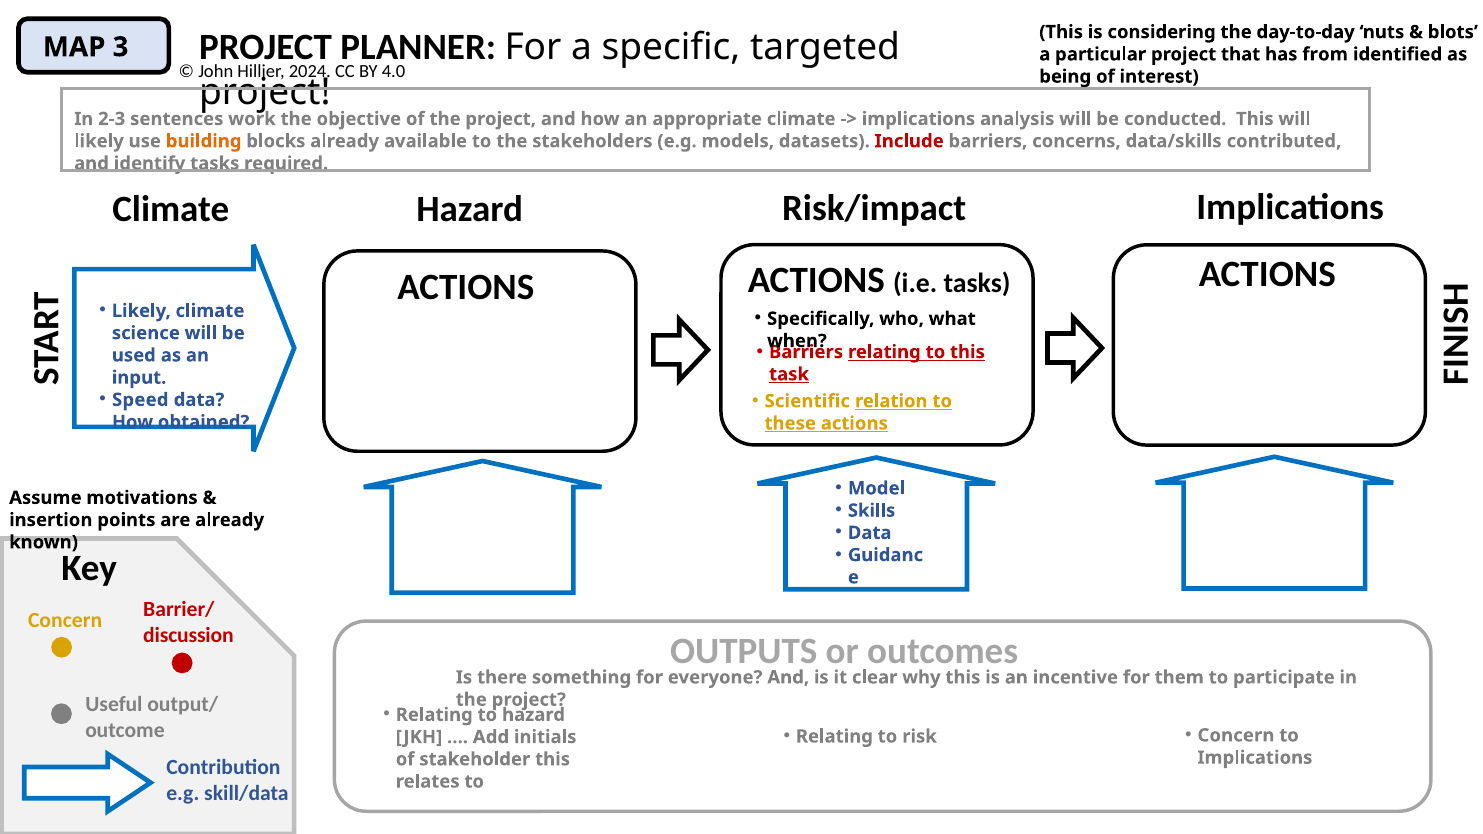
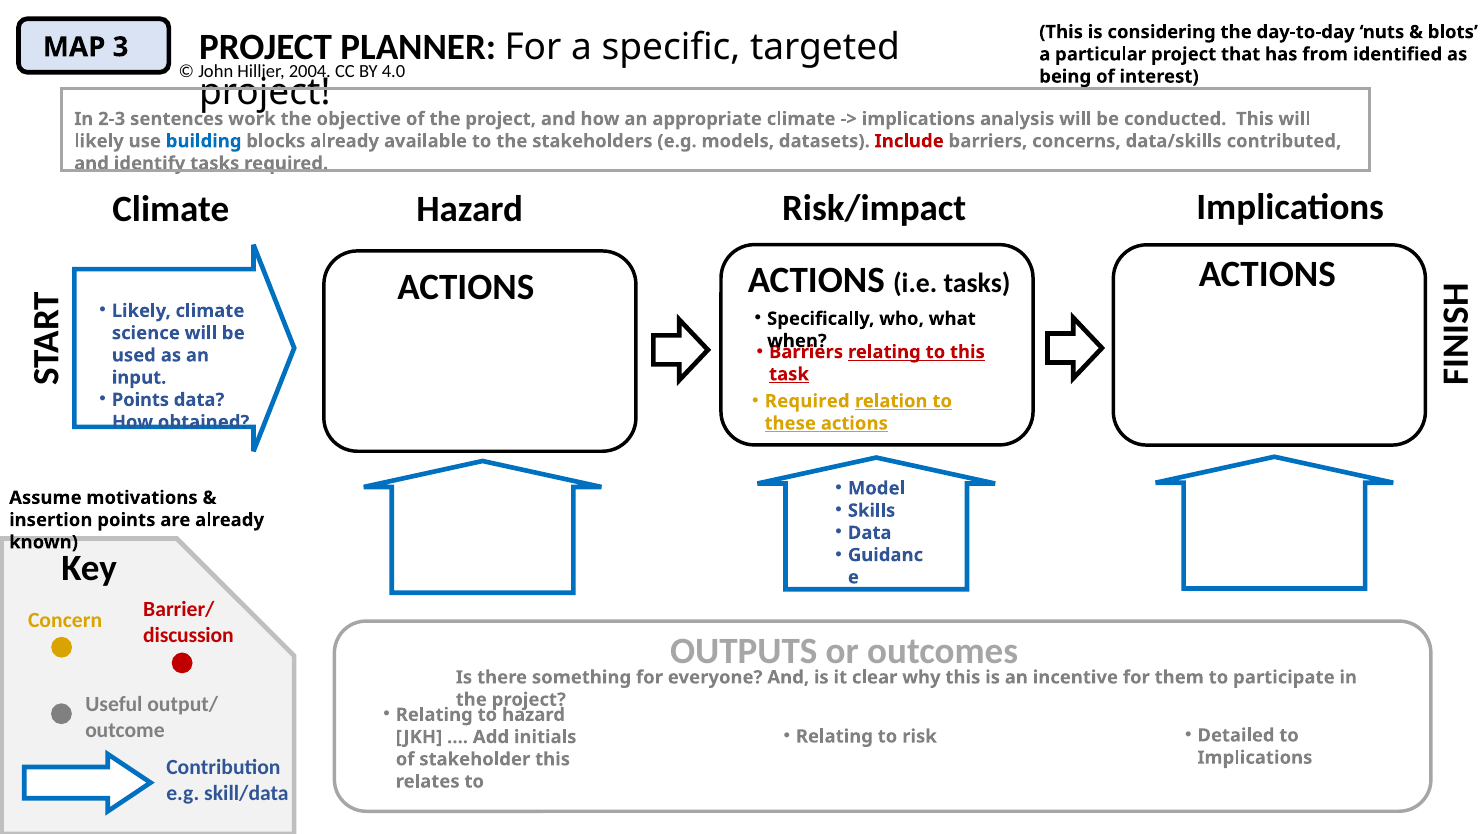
2024: 2024 -> 2004
building colour: orange -> blue
Speed at (140, 400): Speed -> Points
Scientific at (807, 401): Scientific -> Required
Concern at (1236, 736): Concern -> Detailed
